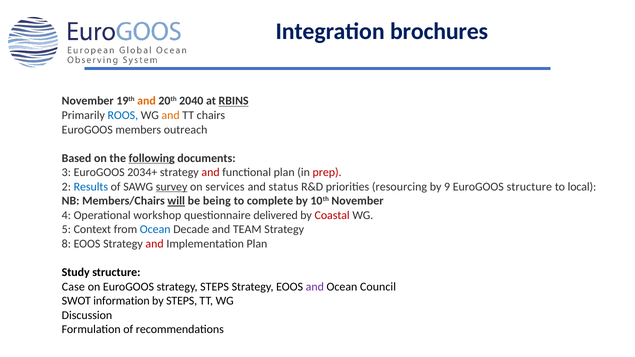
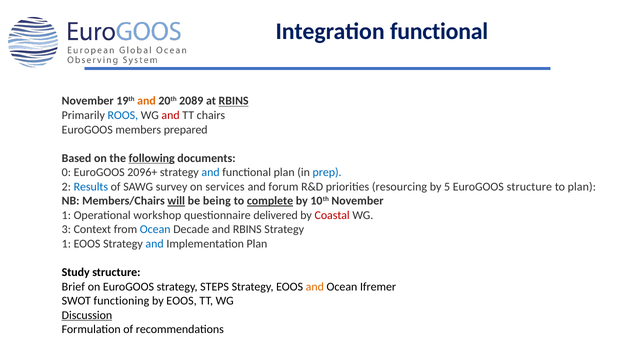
Integration brochures: brochures -> functional
2040: 2040 -> 2089
and at (171, 115) colour: orange -> red
outreach: outreach -> prepared
3: 3 -> 0
2034+: 2034+ -> 2096+
and at (211, 173) colour: red -> blue
prep colour: red -> blue
survey underline: present -> none
status: status -> forum
9: 9 -> 5
to local: local -> plan
complete underline: none -> present
4 at (66, 215): 4 -> 1
5: 5 -> 3
and TEAM: TEAM -> RBINS
8 at (66, 244): 8 -> 1
and at (155, 244) colour: red -> blue
Case: Case -> Brief
and at (315, 287) colour: purple -> orange
Council: Council -> Ifremer
information: information -> functioning
by STEPS: STEPS -> EOOS
Discussion underline: none -> present
